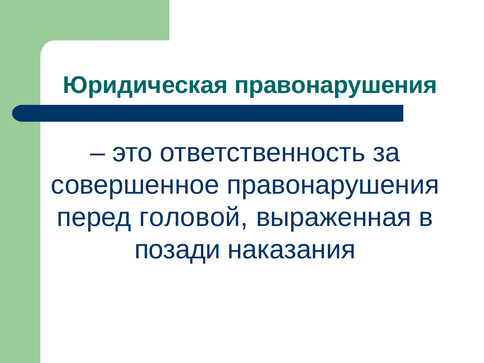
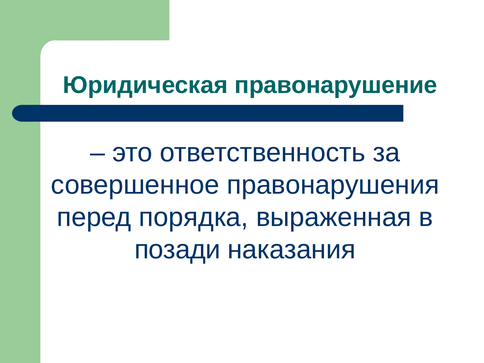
Юридическая правонарушения: правонарушения -> правонарушение
головой: головой -> порядка
